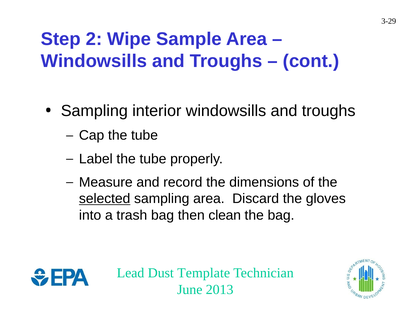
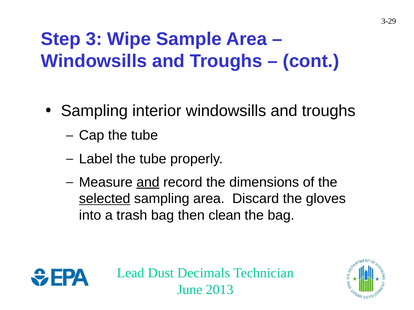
2: 2 -> 3
and at (148, 183) underline: none -> present
Template: Template -> Decimals
